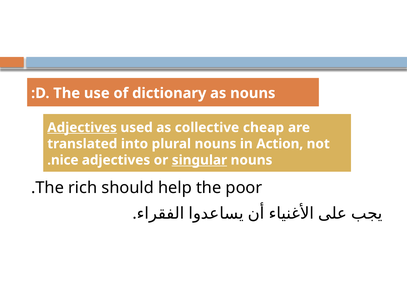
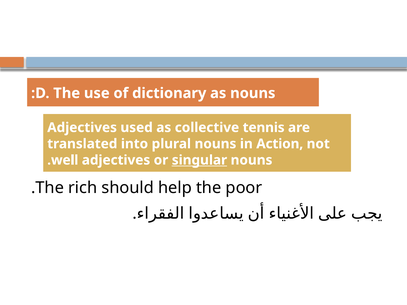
Adjectives at (82, 128) underline: present -> none
cheap: cheap -> tennis
nice: nice -> well
